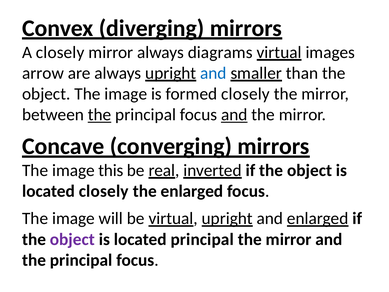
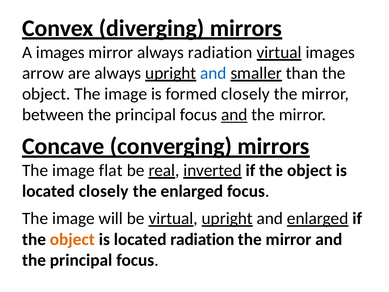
A closely: closely -> images
always diagrams: diagrams -> radiation
the at (100, 115) underline: present -> none
this: this -> flat
object at (72, 239) colour: purple -> orange
located principal: principal -> radiation
